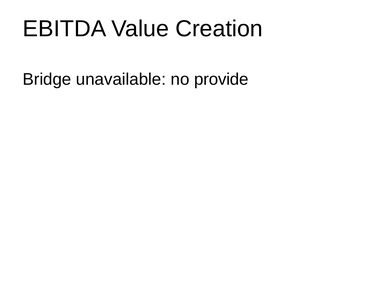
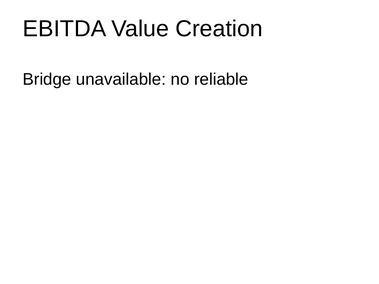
provide: provide -> reliable
